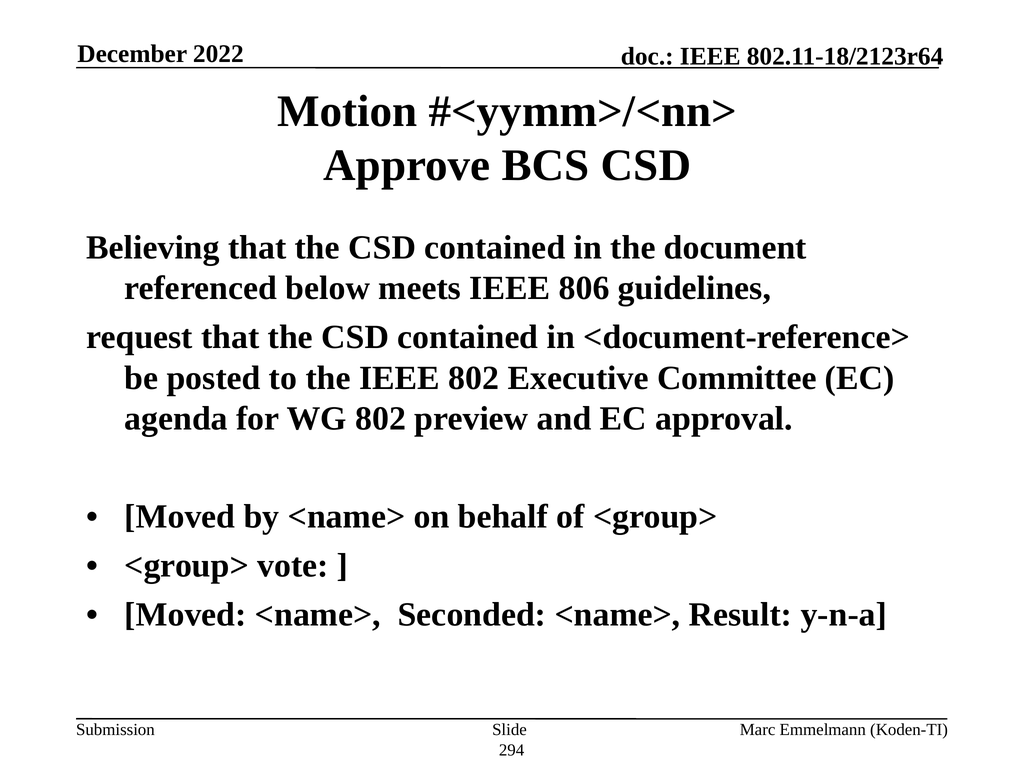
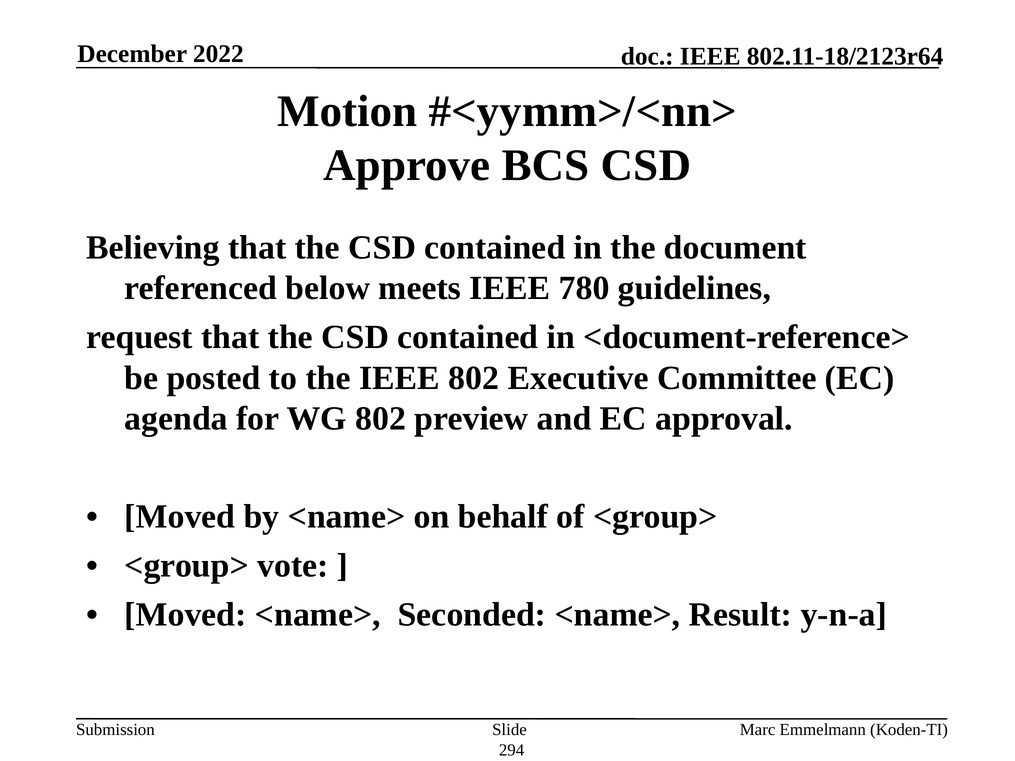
806: 806 -> 780
